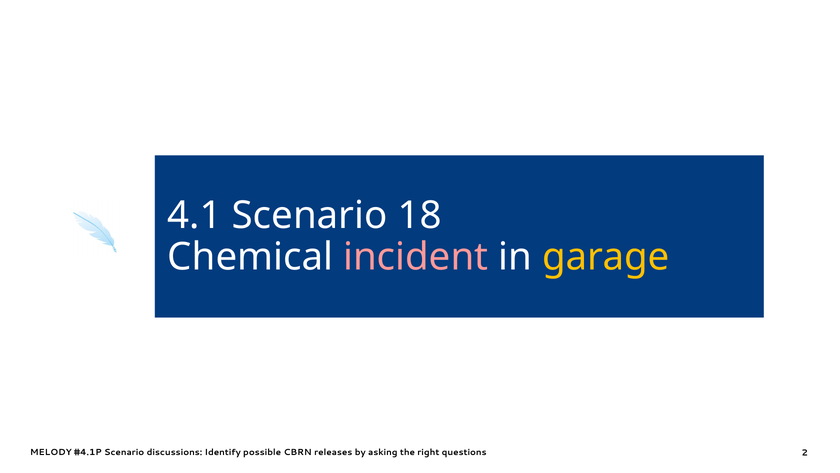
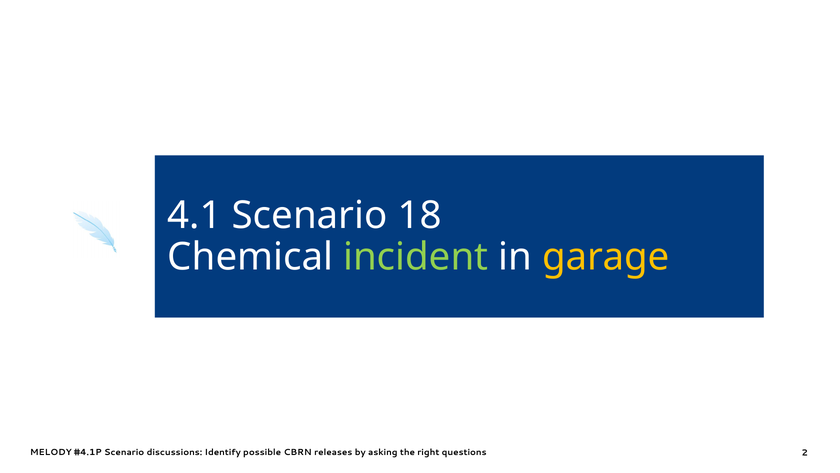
incident colour: pink -> light green
